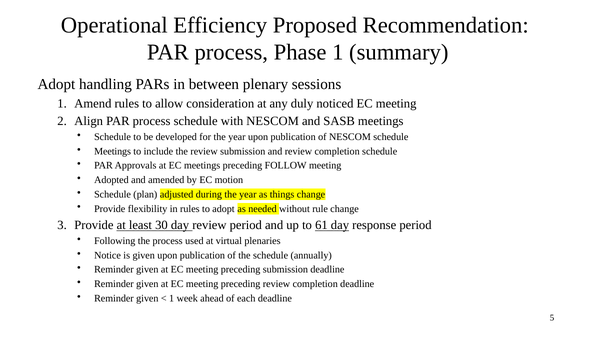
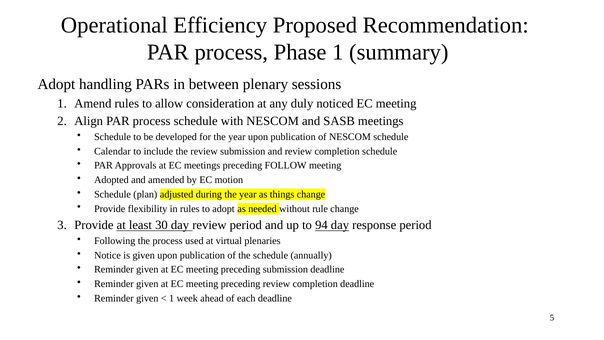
Meetings at (113, 151): Meetings -> Calendar
61: 61 -> 94
